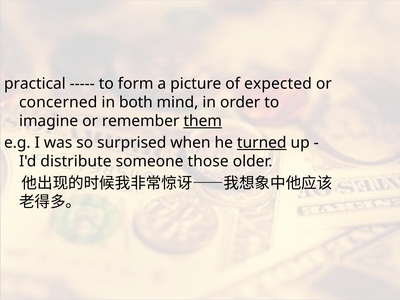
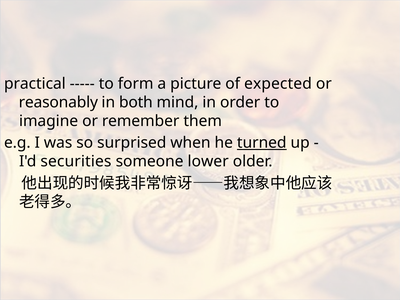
concerned: concerned -> reasonably
them underline: present -> none
distribute: distribute -> securities
those: those -> lower
